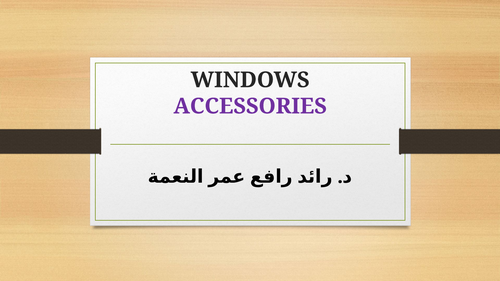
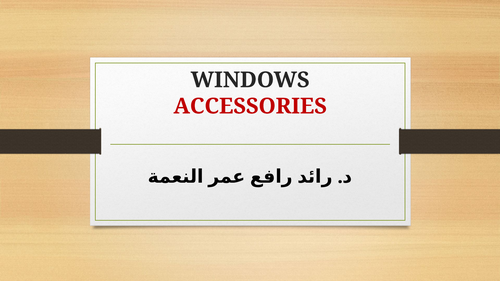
ACCESSORIES colour: purple -> red
